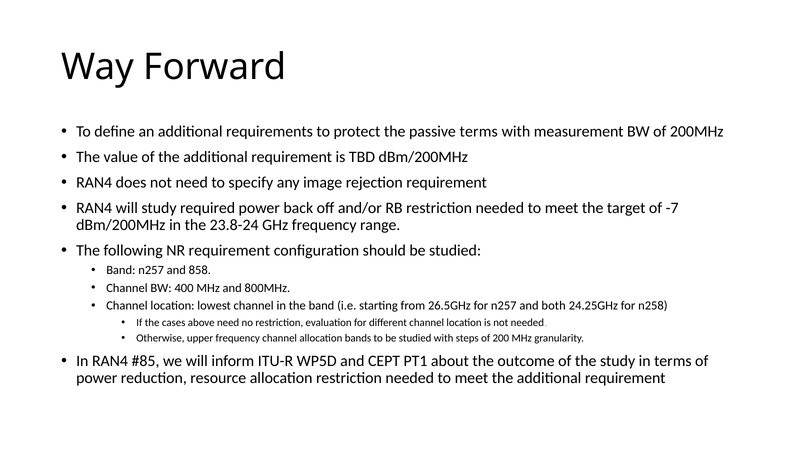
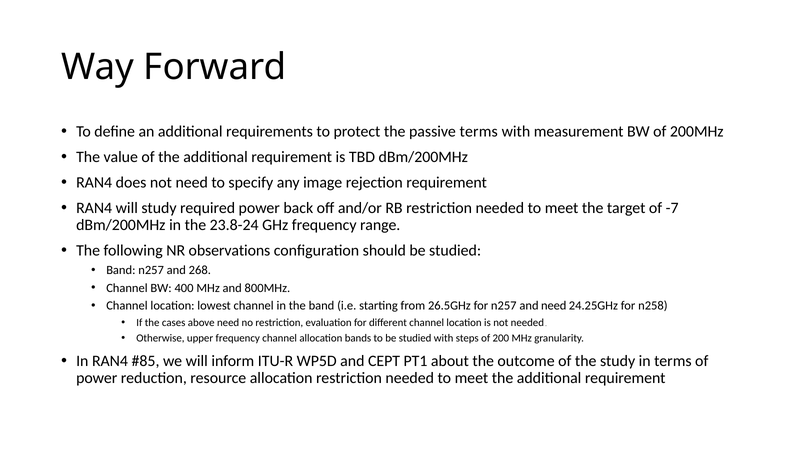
NR requirement: requirement -> observations
858: 858 -> 268
and both: both -> need
